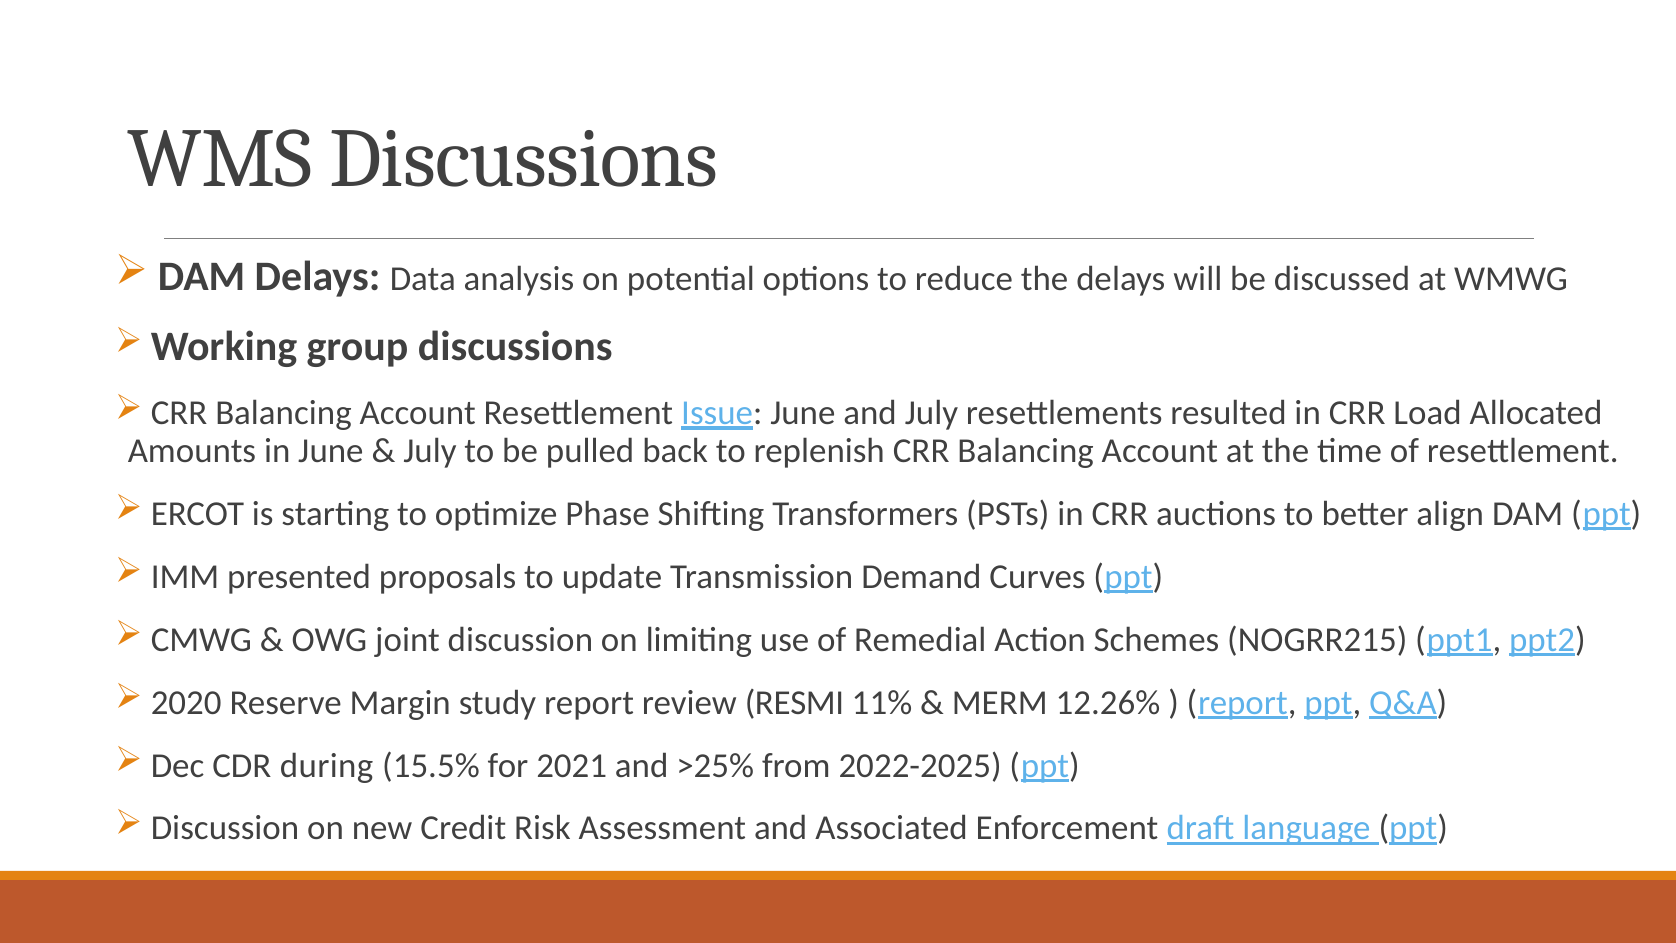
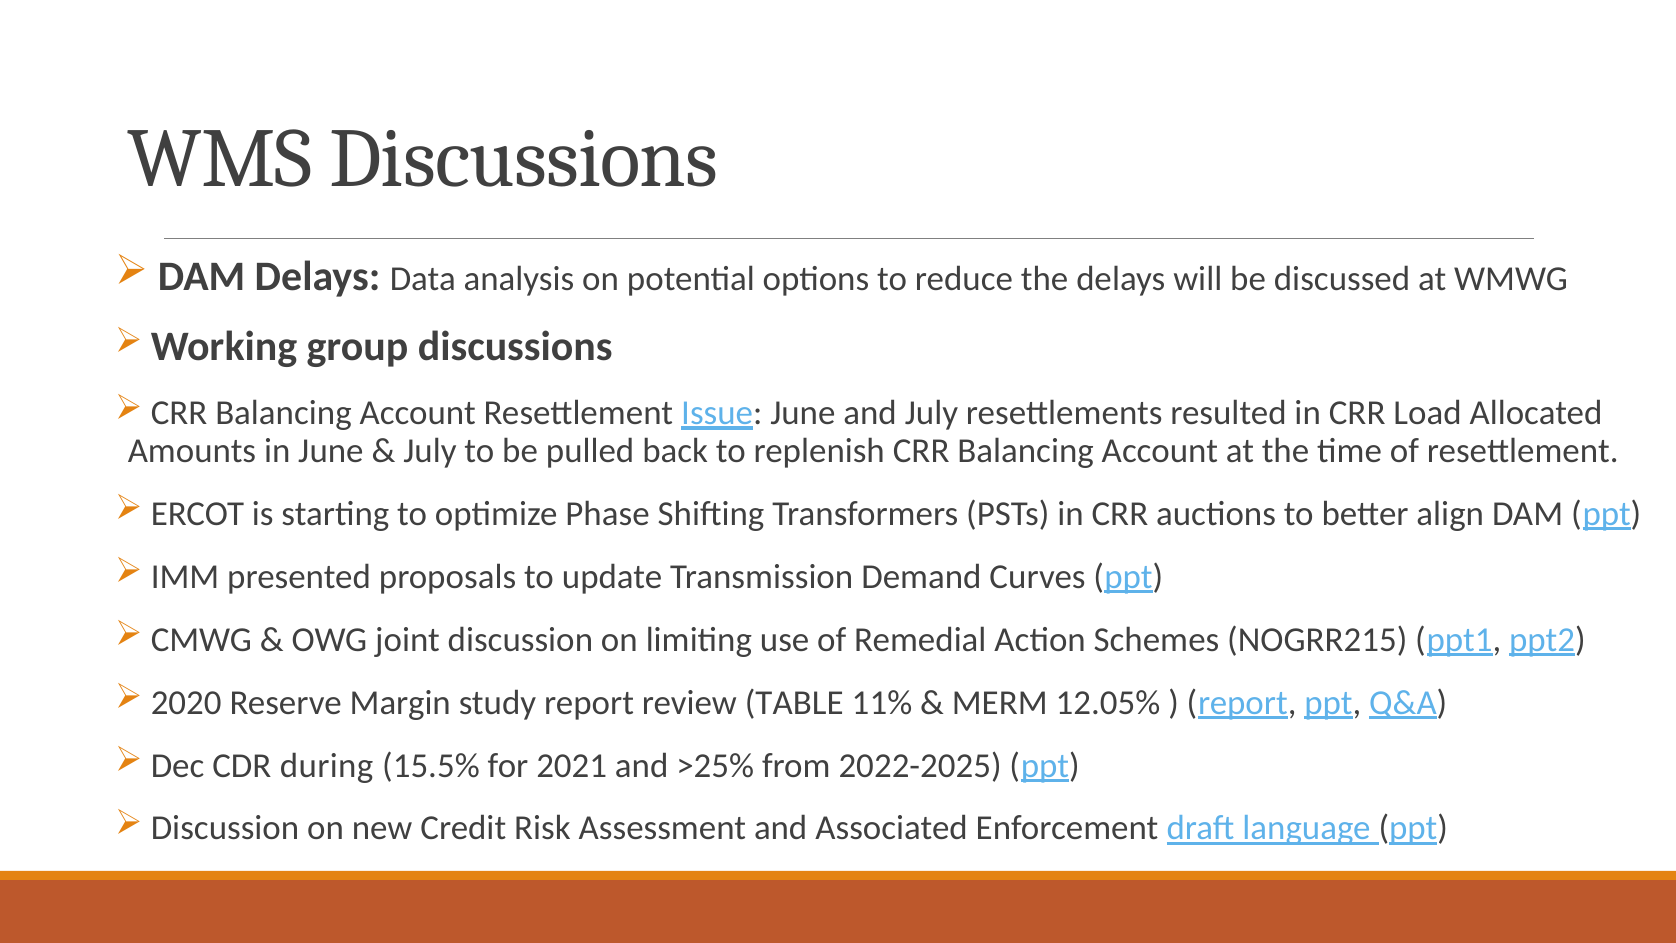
RESMI: RESMI -> TABLE
12.26%: 12.26% -> 12.05%
